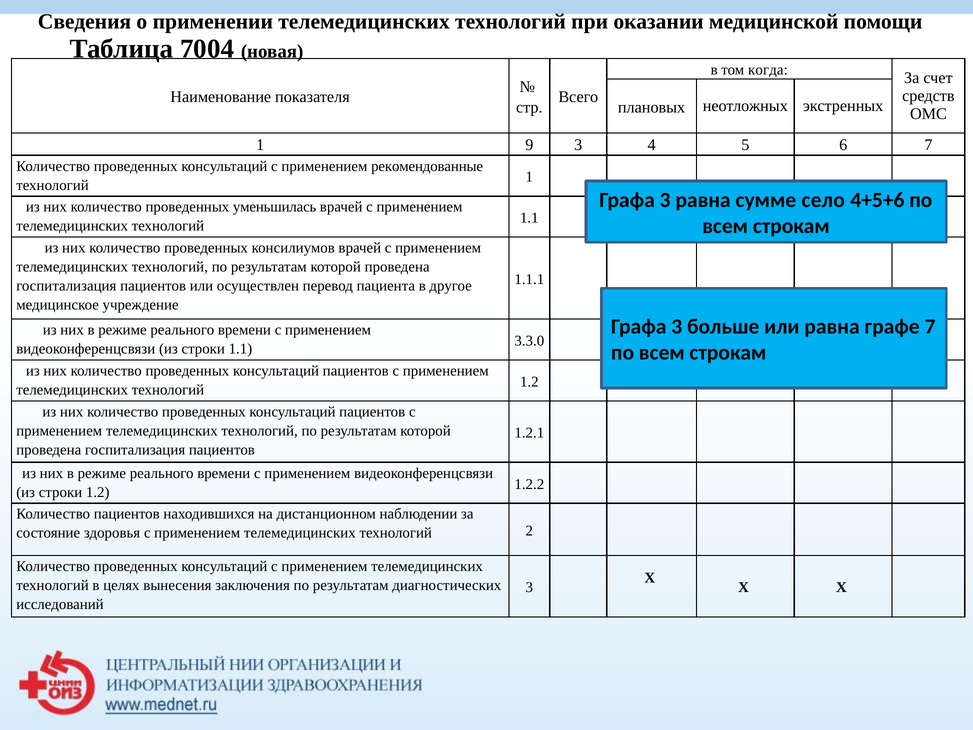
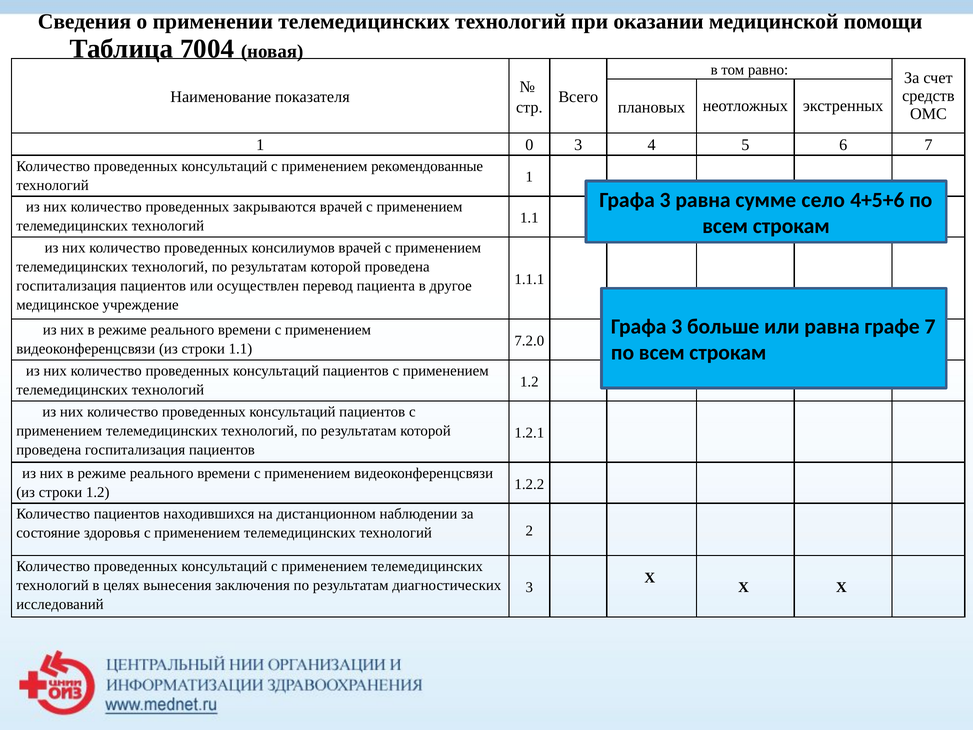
когда: когда -> равно
9: 9 -> 0
уменьшилась: уменьшилась -> закрываются
3.3.0: 3.3.0 -> 7.2.0
